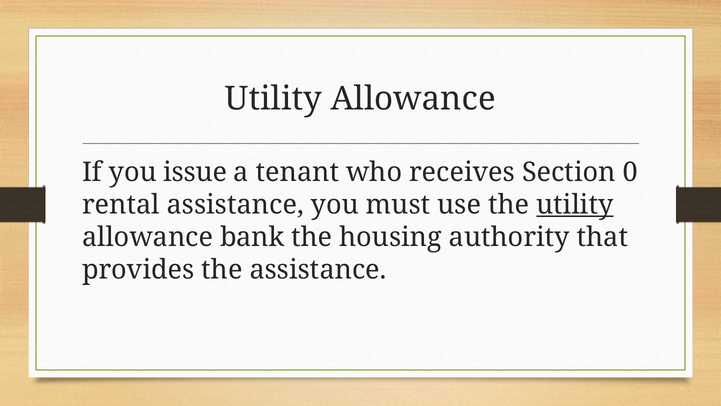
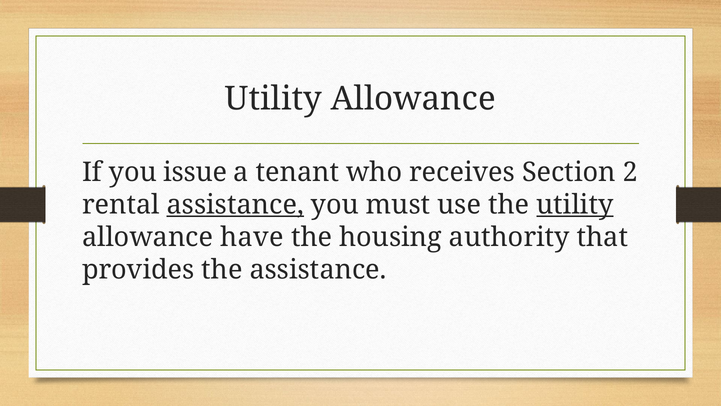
0: 0 -> 2
assistance at (235, 204) underline: none -> present
bank: bank -> have
